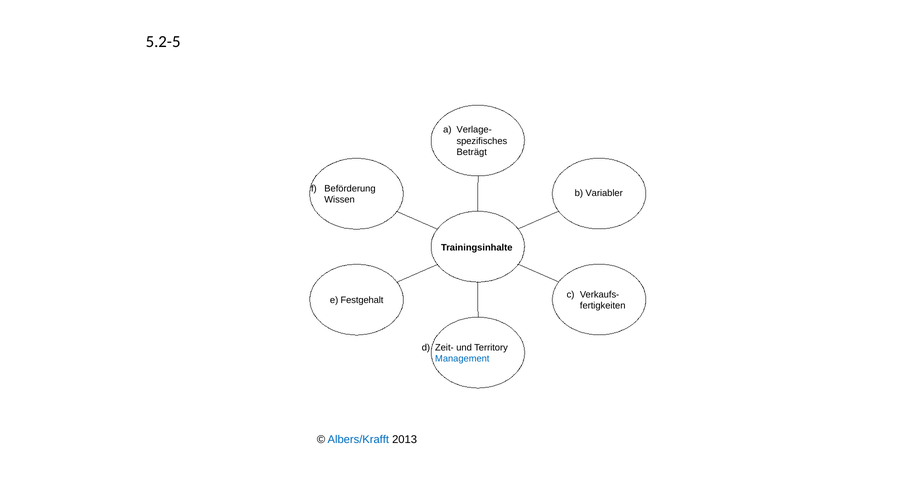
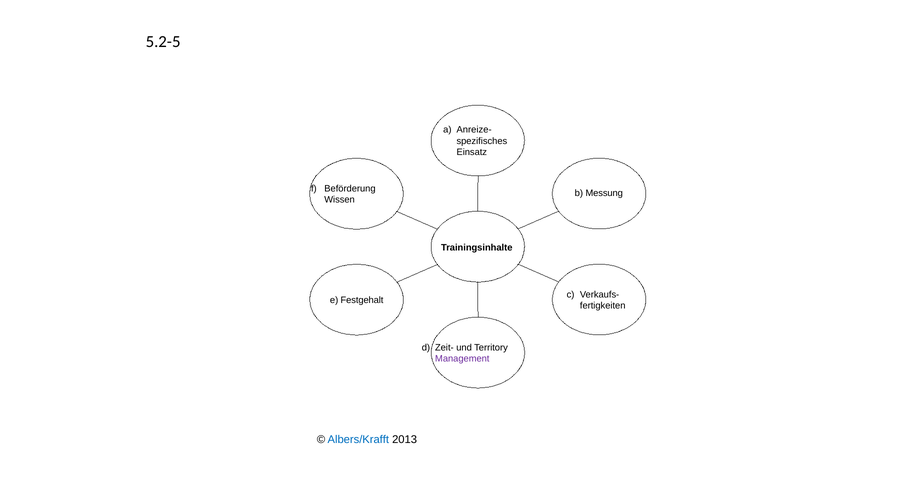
Verlage-: Verlage- -> Anreize-
Beträgt: Beträgt -> Einsatz
Variabler: Variabler -> Messung
Management colour: blue -> purple
